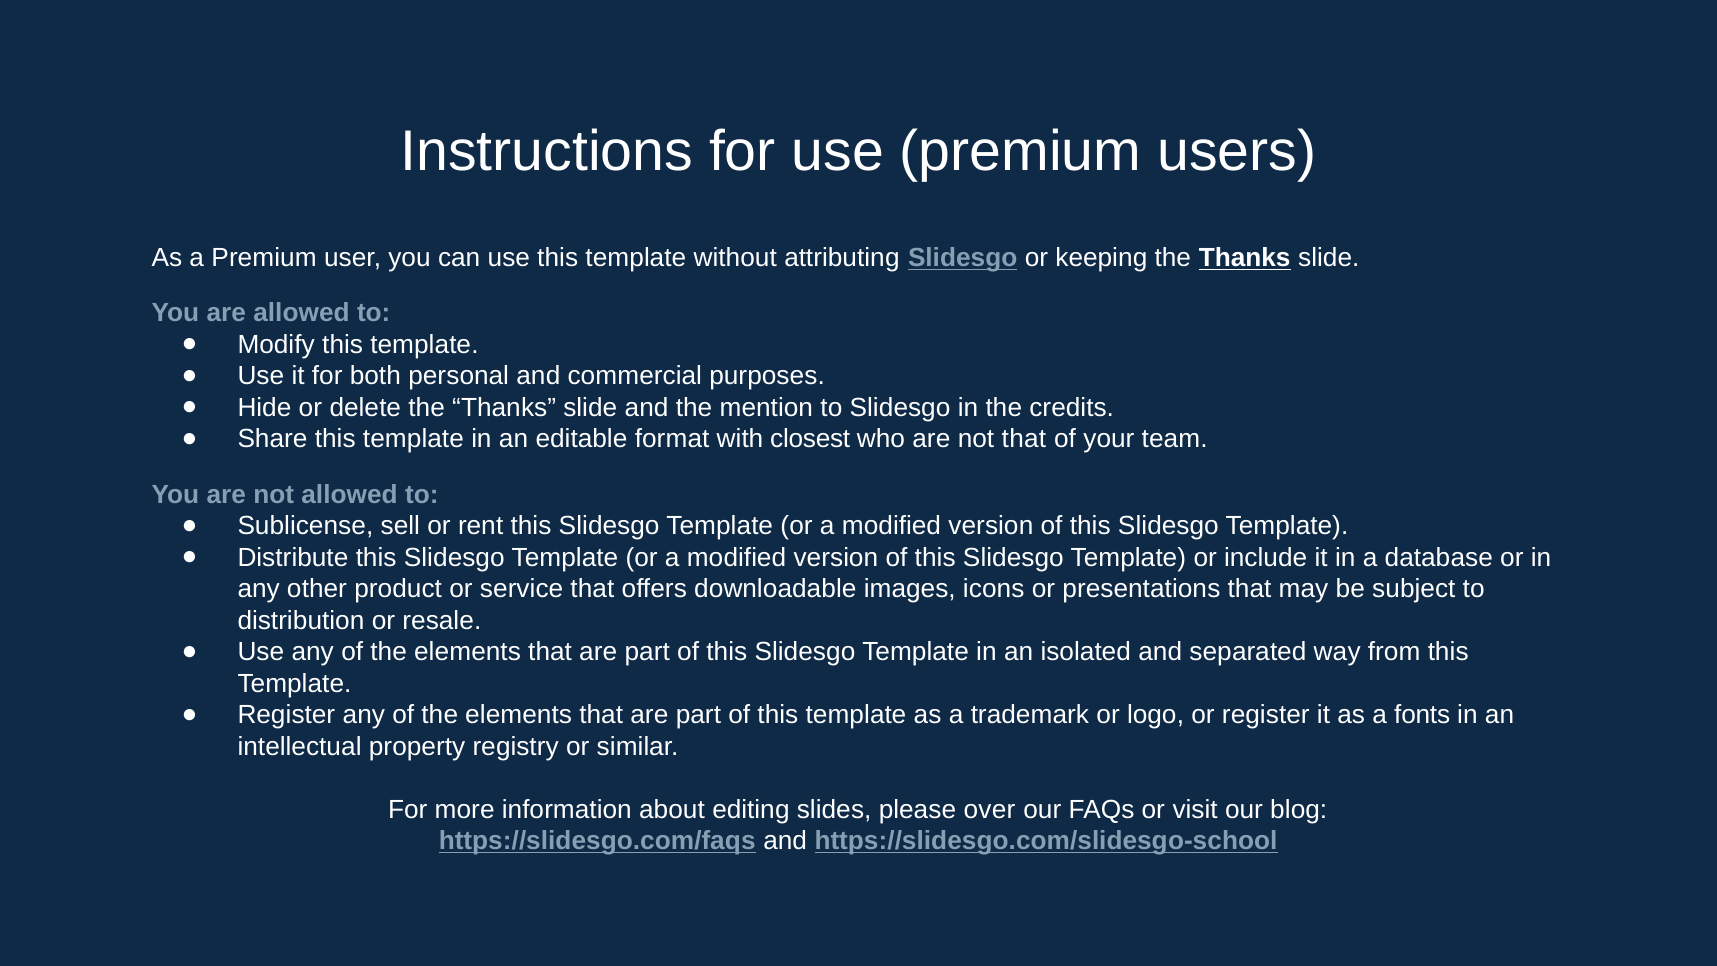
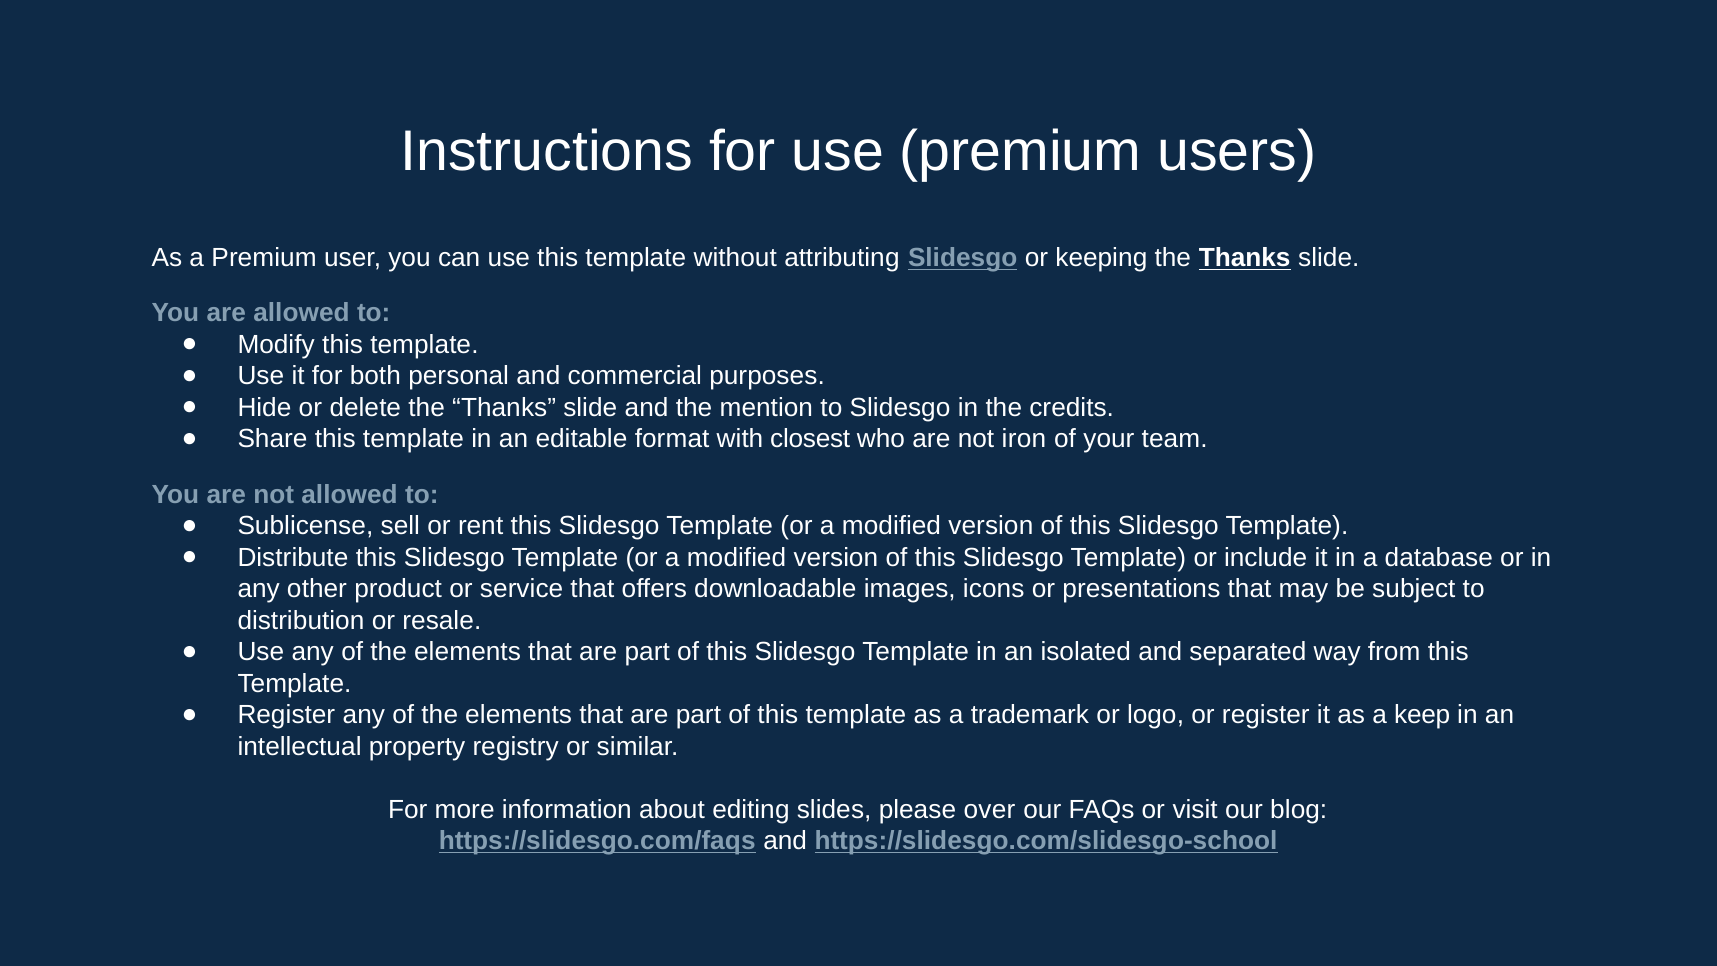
not that: that -> iron
fonts: fonts -> keep
